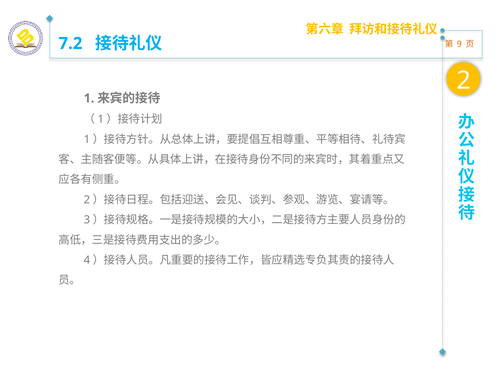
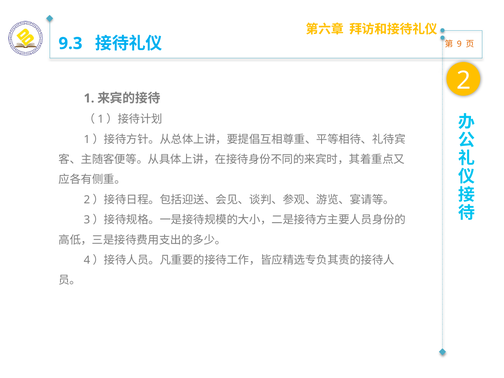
7.2: 7.2 -> 9.3
